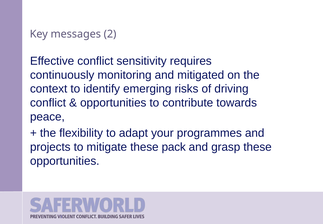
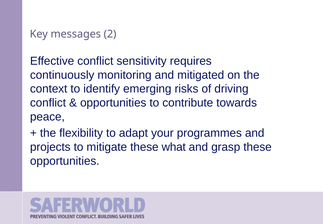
pack: pack -> what
